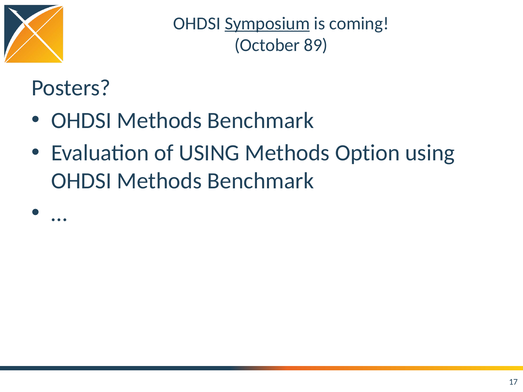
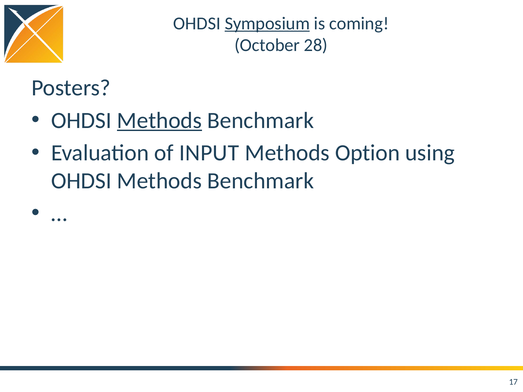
89: 89 -> 28
Methods at (159, 120) underline: none -> present
of USING: USING -> INPUT
